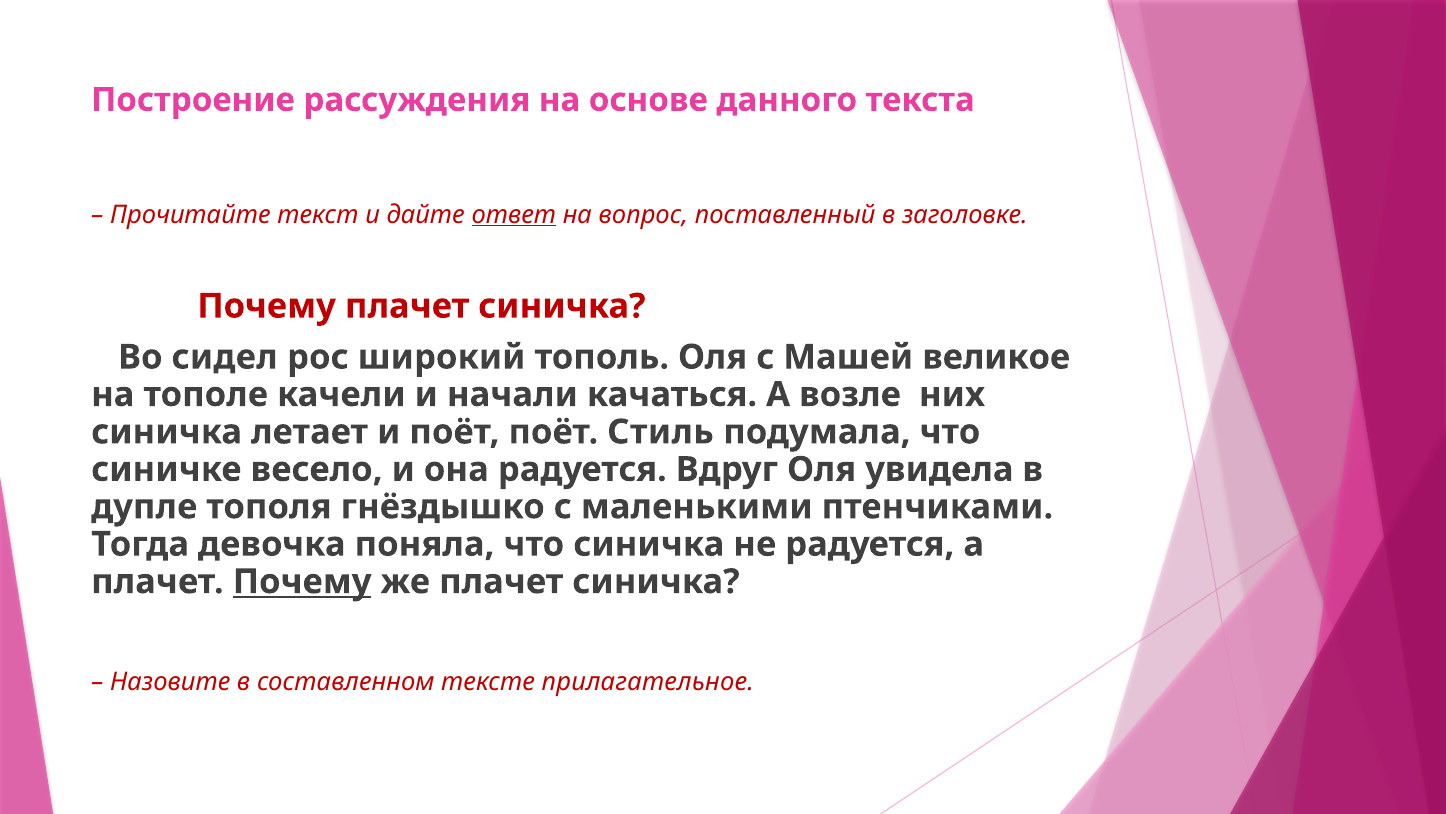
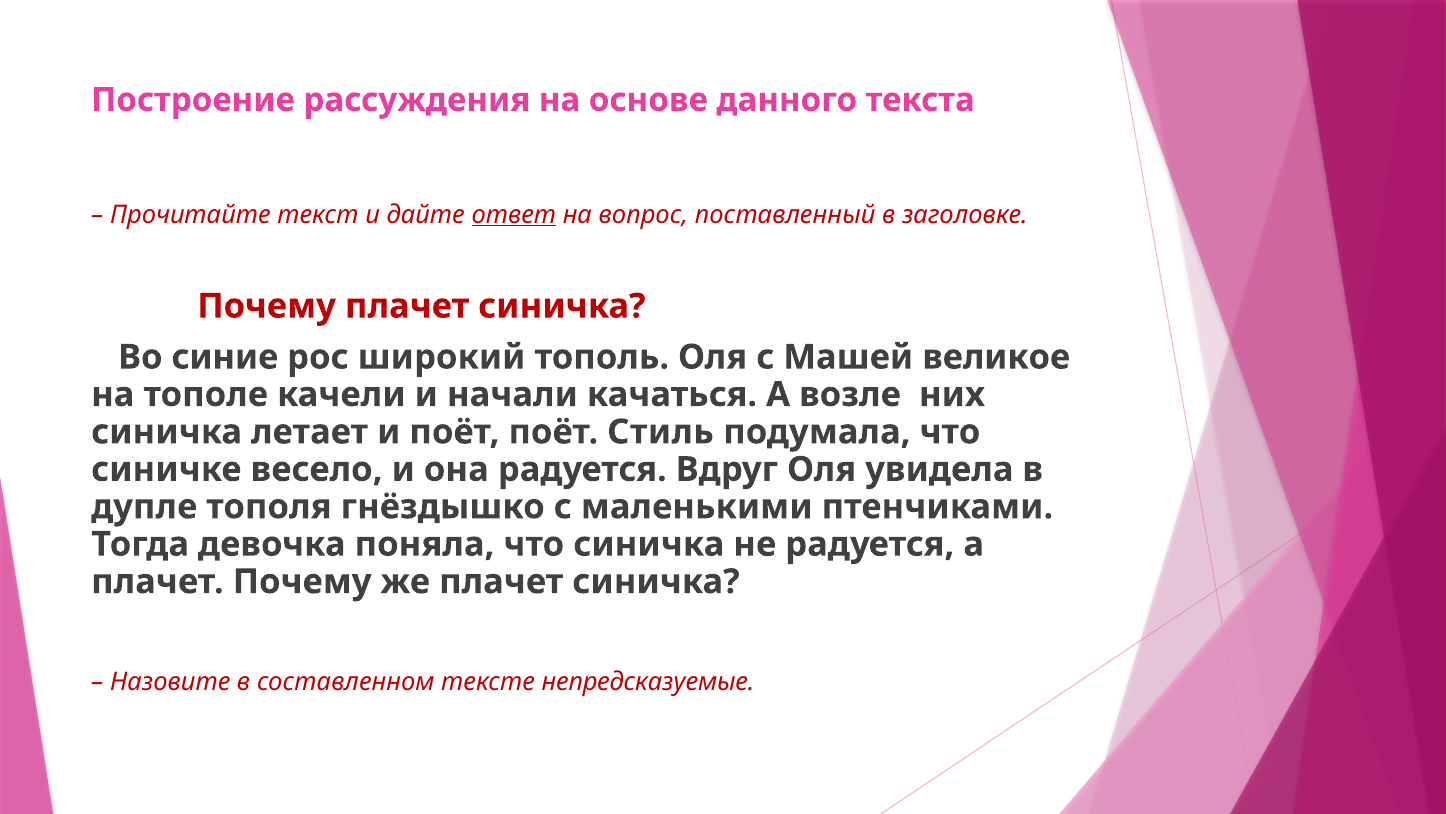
сидел: сидел -> синие
Почему at (302, 581) underline: present -> none
прилагательное: прилагательное -> непредсказуемые
